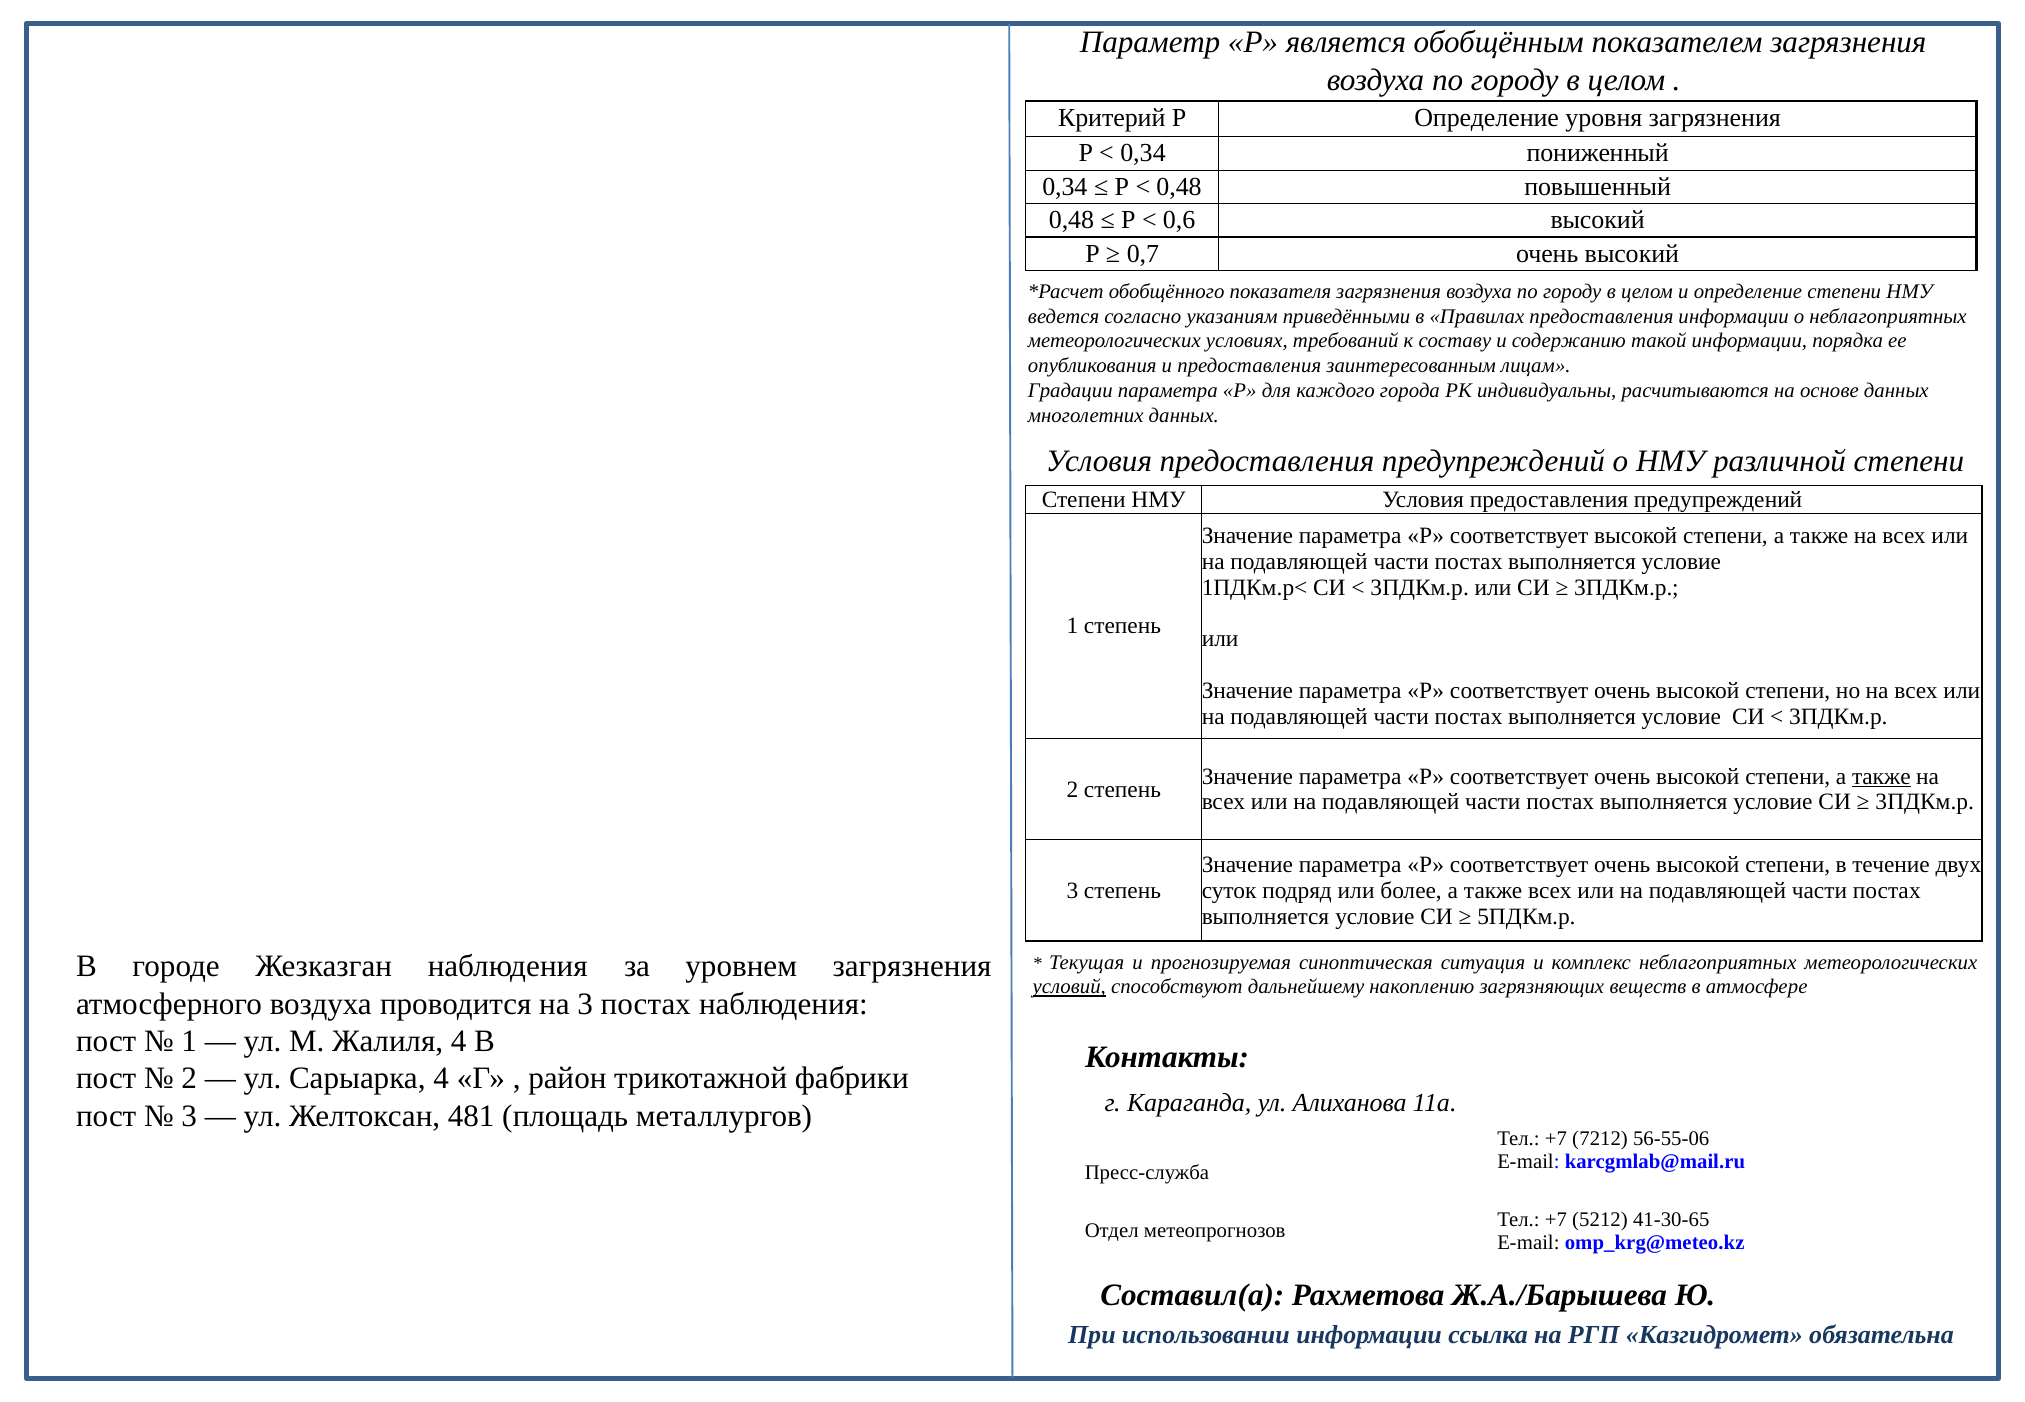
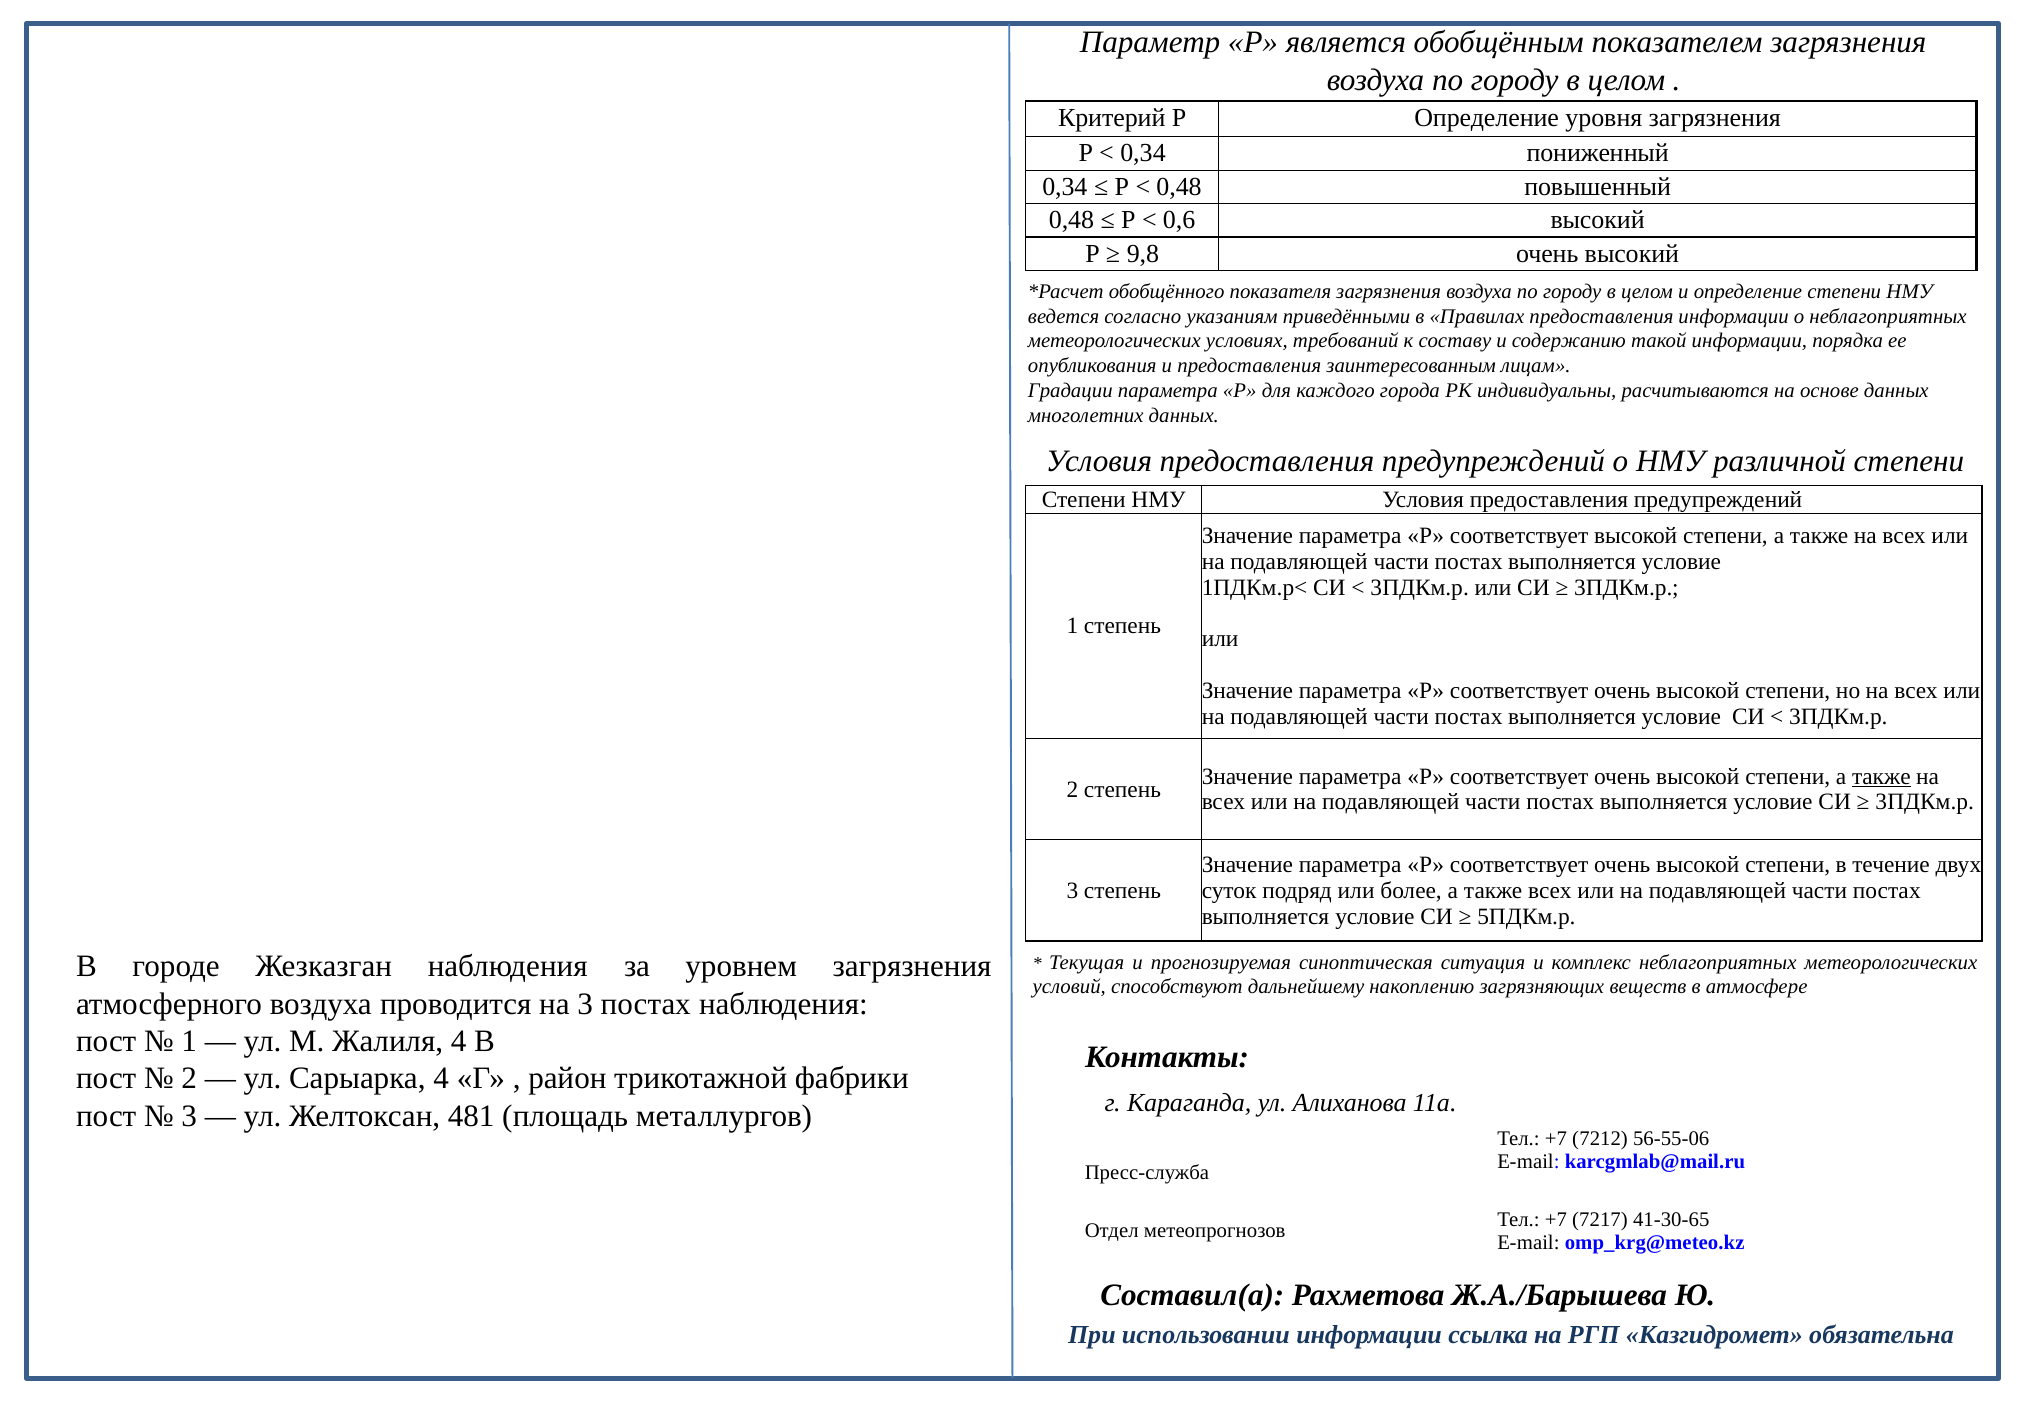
0,7: 0,7 -> 9,8
условий underline: present -> none
5212: 5212 -> 7217
